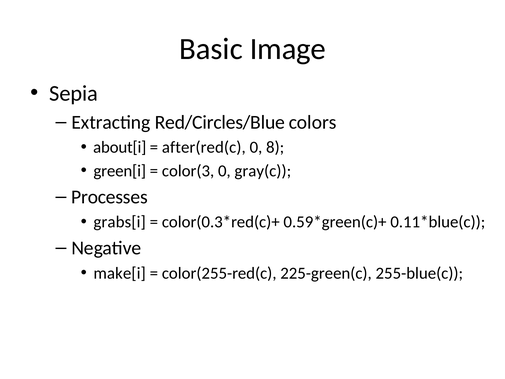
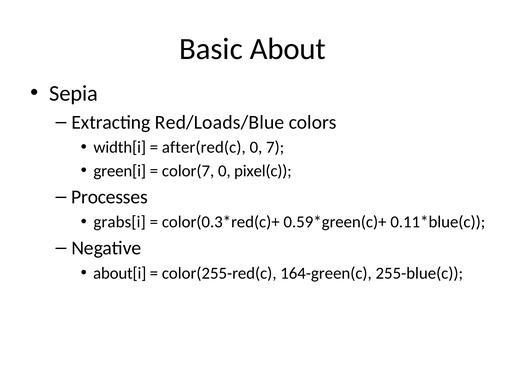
Image: Image -> About
Red/Circles/Blue: Red/Circles/Blue -> Red/Loads/Blue
about[i: about[i -> width[i
8: 8 -> 7
color(3: color(3 -> color(7
gray(c: gray(c -> pixel(c
make[i: make[i -> about[i
225-green(c: 225-green(c -> 164-green(c
